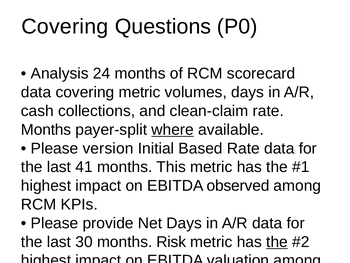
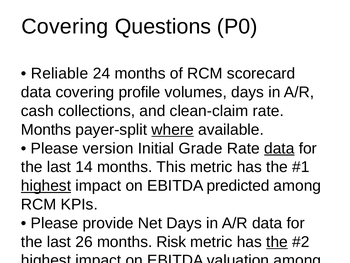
Analysis: Analysis -> Reliable
covering metric: metric -> profile
Based: Based -> Grade
data at (279, 148) underline: none -> present
41: 41 -> 14
highest at (46, 185) underline: none -> present
observed: observed -> predicted
30: 30 -> 26
